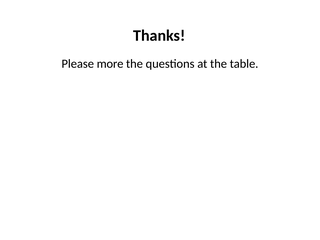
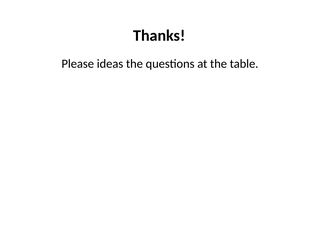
more: more -> ideas
